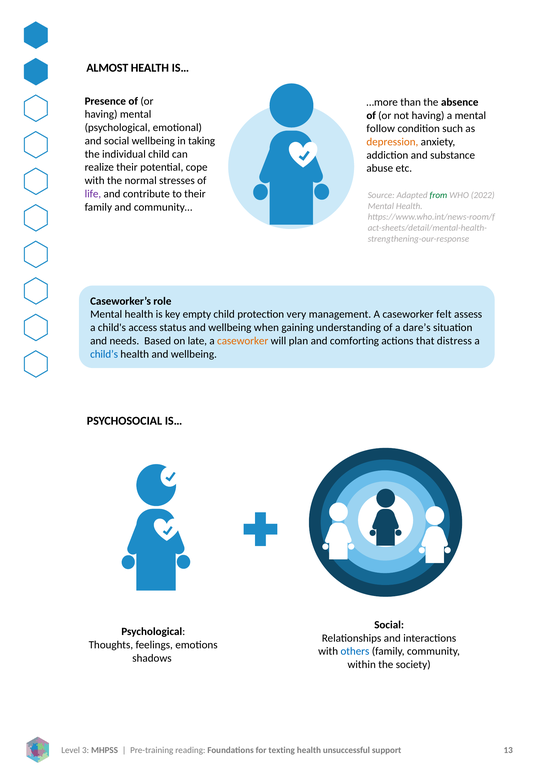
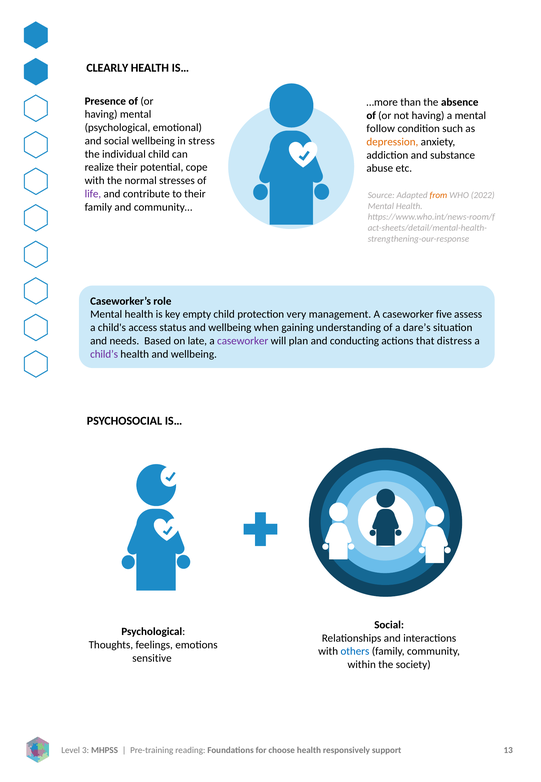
ALMOST: ALMOST -> CLEARLY
taking: taking -> stress
from colour: green -> orange
felt: felt -> five
caseworker at (243, 341) colour: orange -> purple
comforting: comforting -> conducting
child’s colour: blue -> purple
shadows: shadows -> sensitive
texting: texting -> choose
unsuccessful: unsuccessful -> responsively
